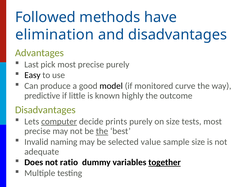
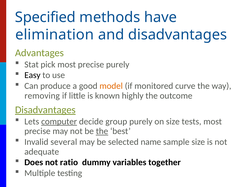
Followed: Followed -> Specified
Last: Last -> Stat
model colour: black -> orange
predictive: predictive -> removing
Disadvantages at (45, 110) underline: none -> present
prints: prints -> group
naming: naming -> several
value: value -> name
together underline: present -> none
